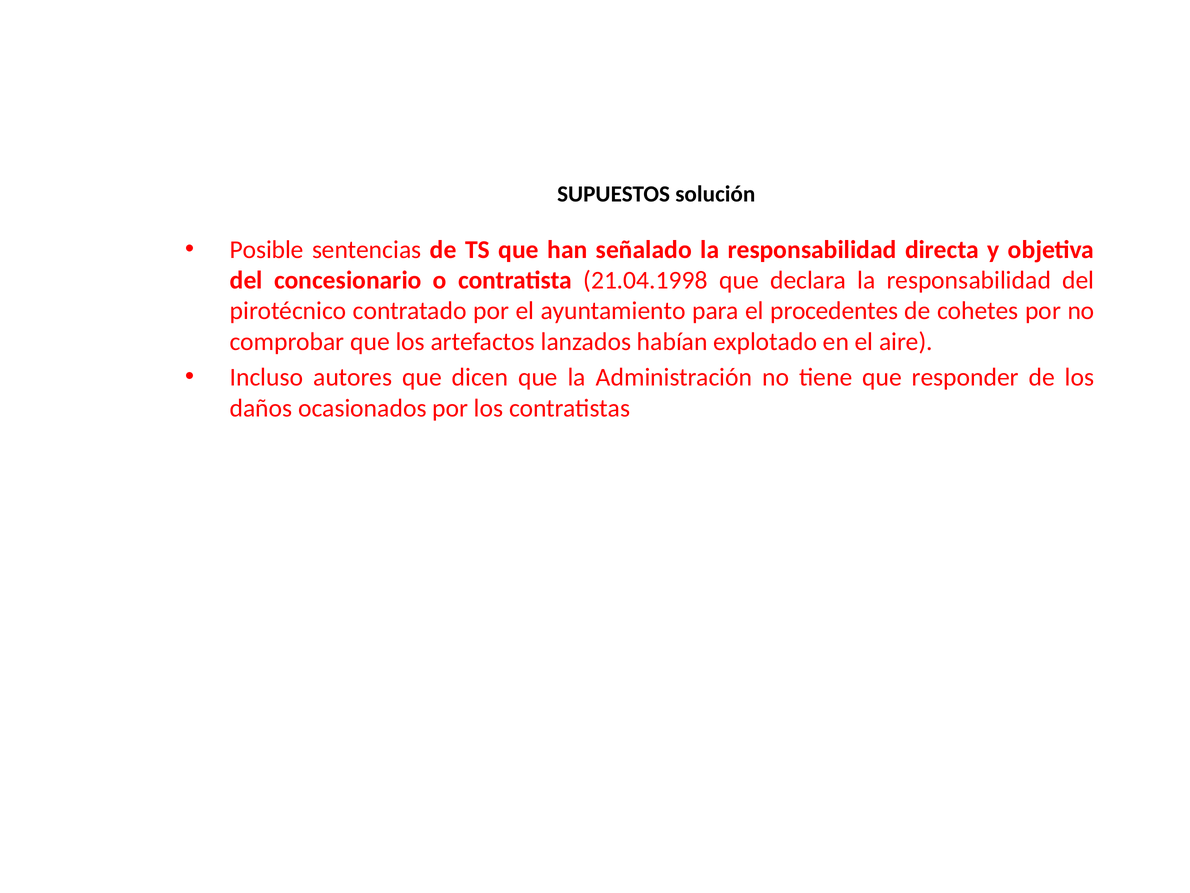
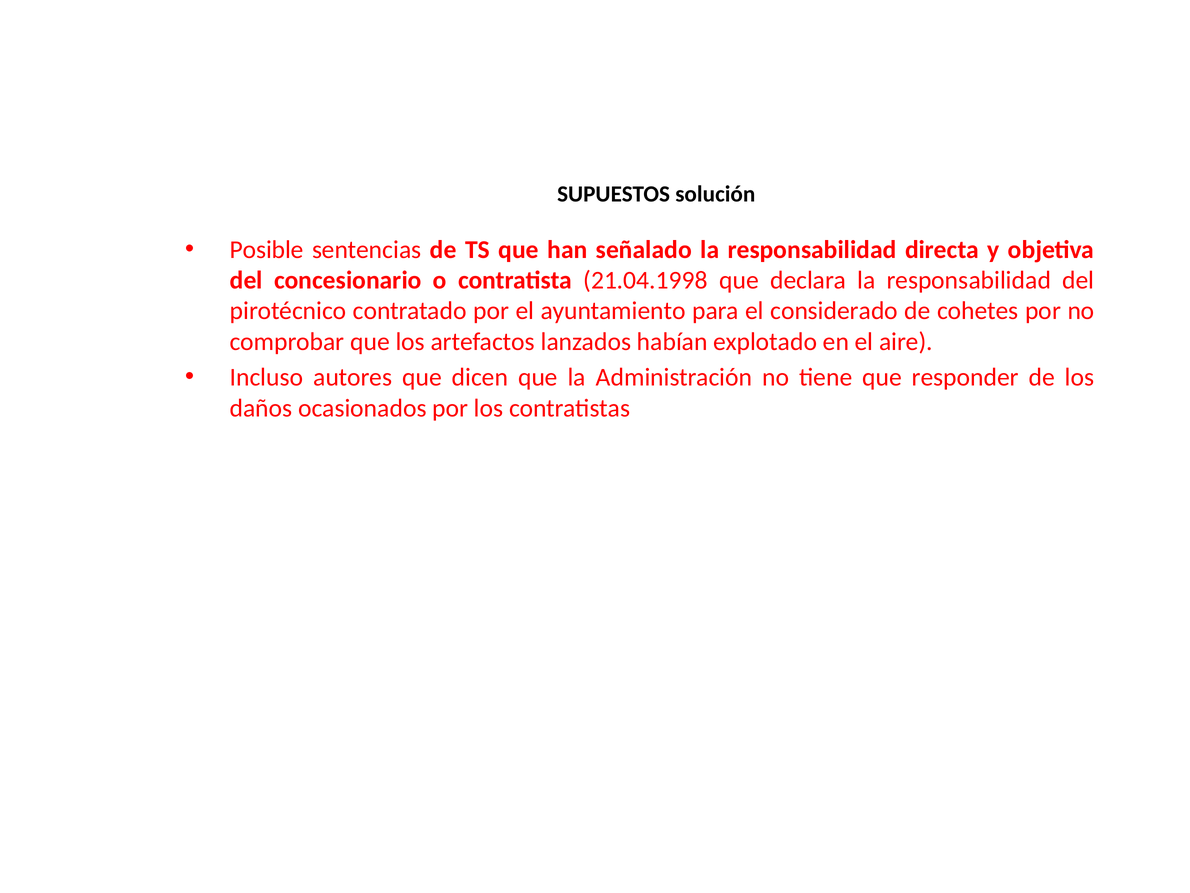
procedentes: procedentes -> considerado
